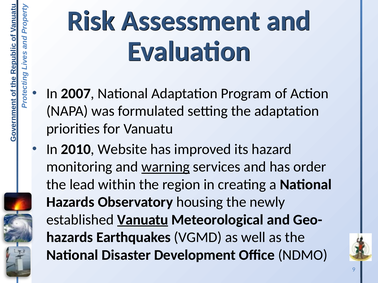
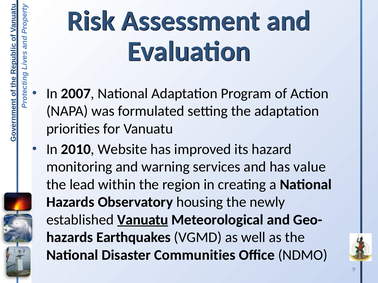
warning underline: present -> none
order: order -> value
Development: Development -> Communities
